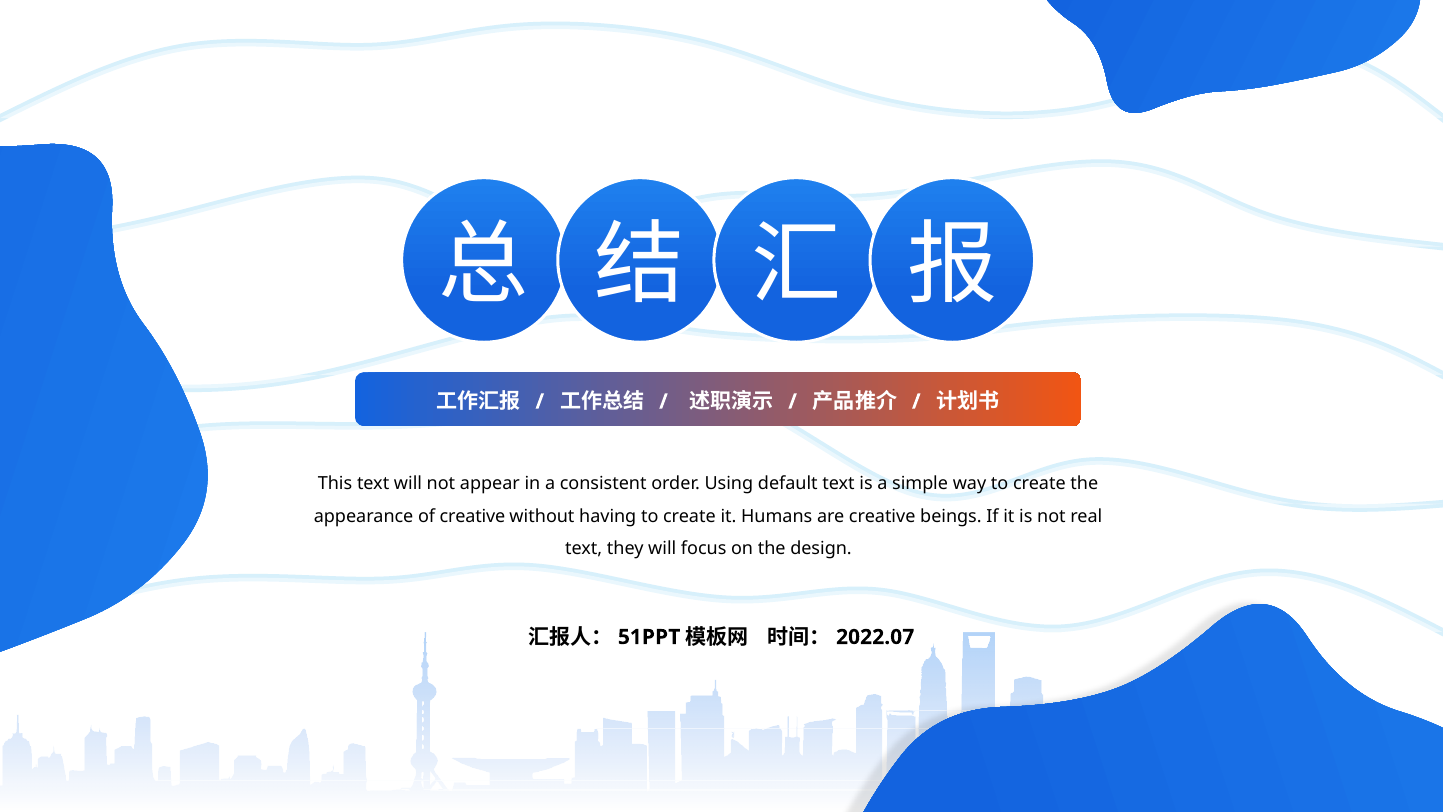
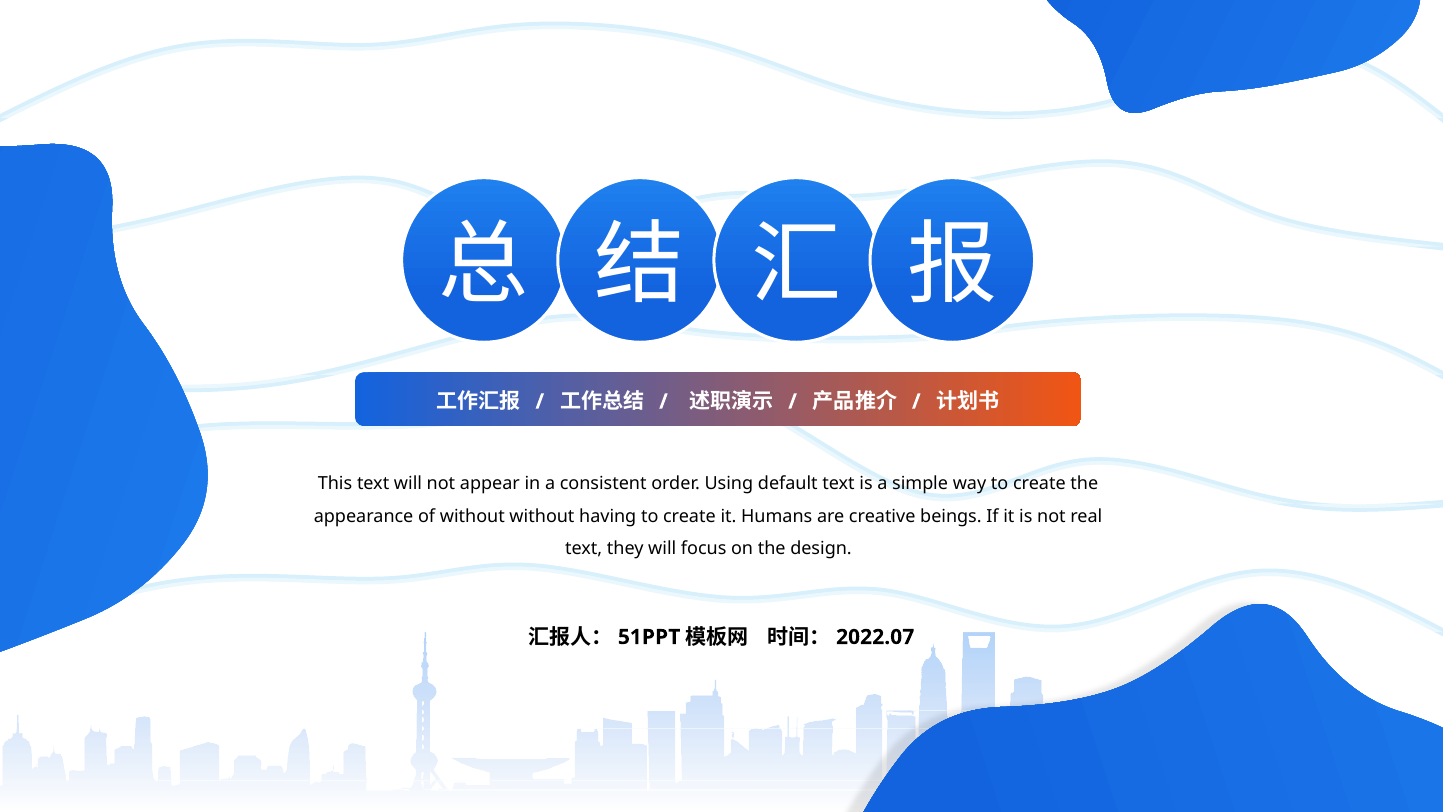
of creative: creative -> without
